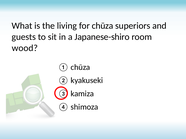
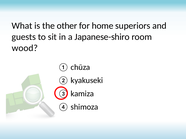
living: living -> other
for chūza: chūza -> home
